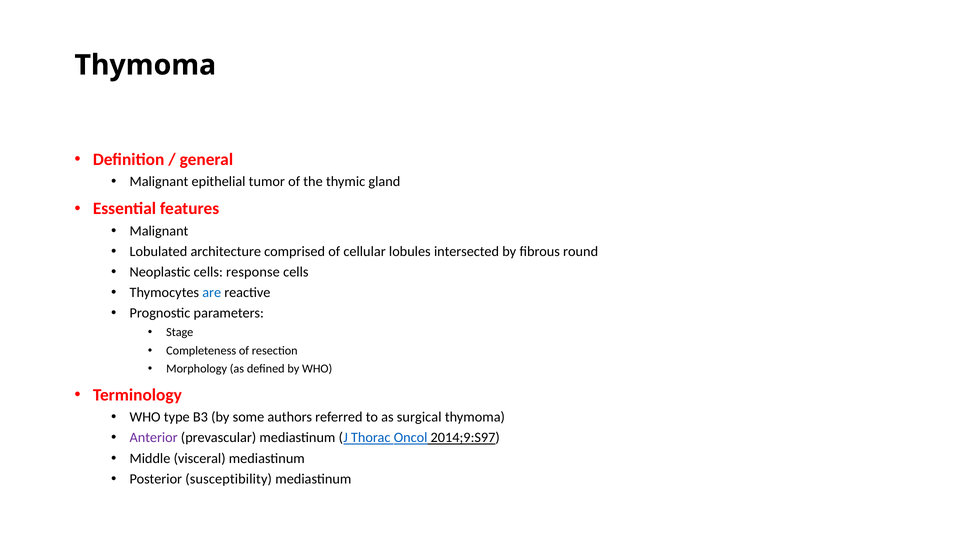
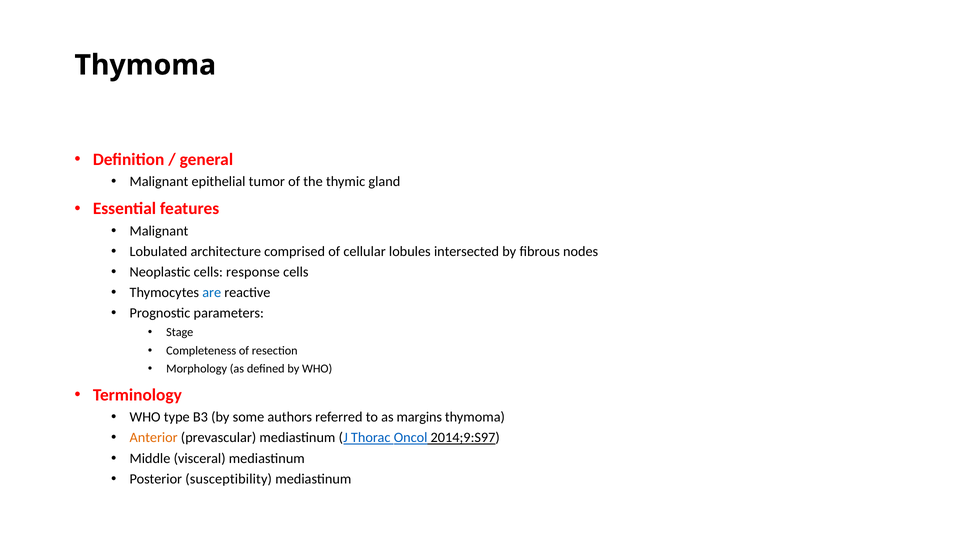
round: round -> nodes
surgical: surgical -> margins
Anterior colour: purple -> orange
